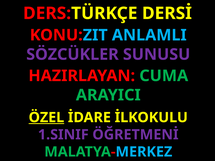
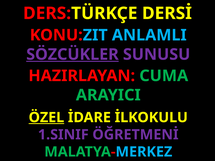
SÖZCÜKLER underline: none -> present
